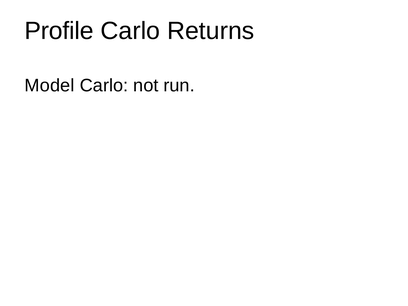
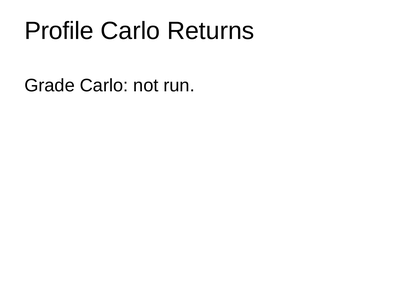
Model: Model -> Grade
